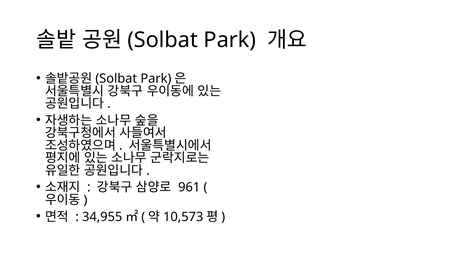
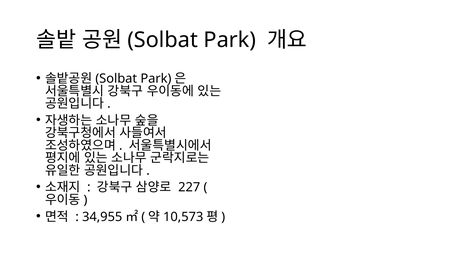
961: 961 -> 227
